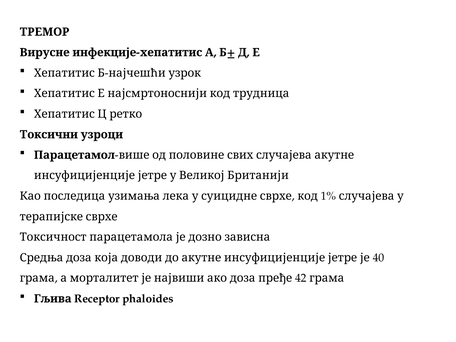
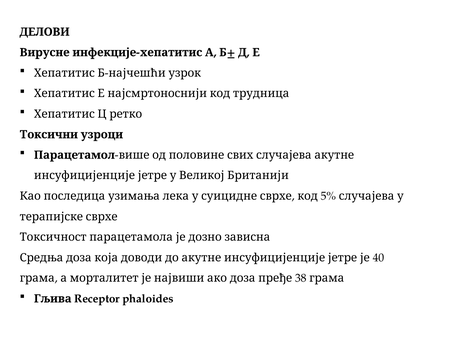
ТРЕМОР: ТРЕМОР -> ДЕЛОВИ
1%: 1% -> 5%
42: 42 -> 38
